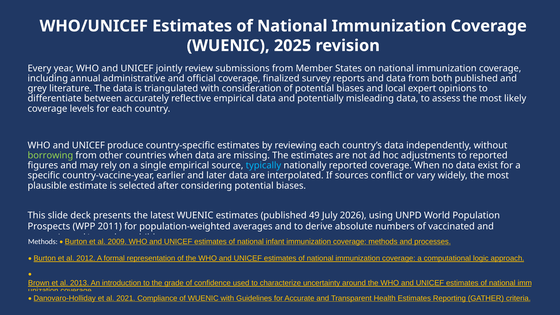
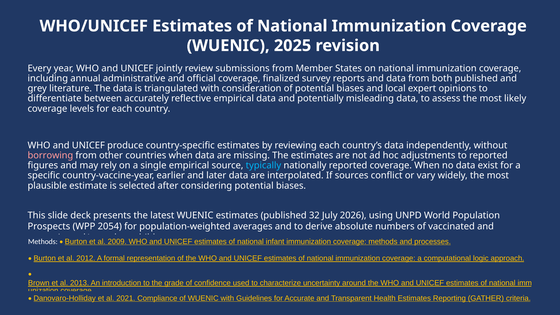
borrowing colour: light green -> pink
49: 49 -> 32
2011: 2011 -> 2054
